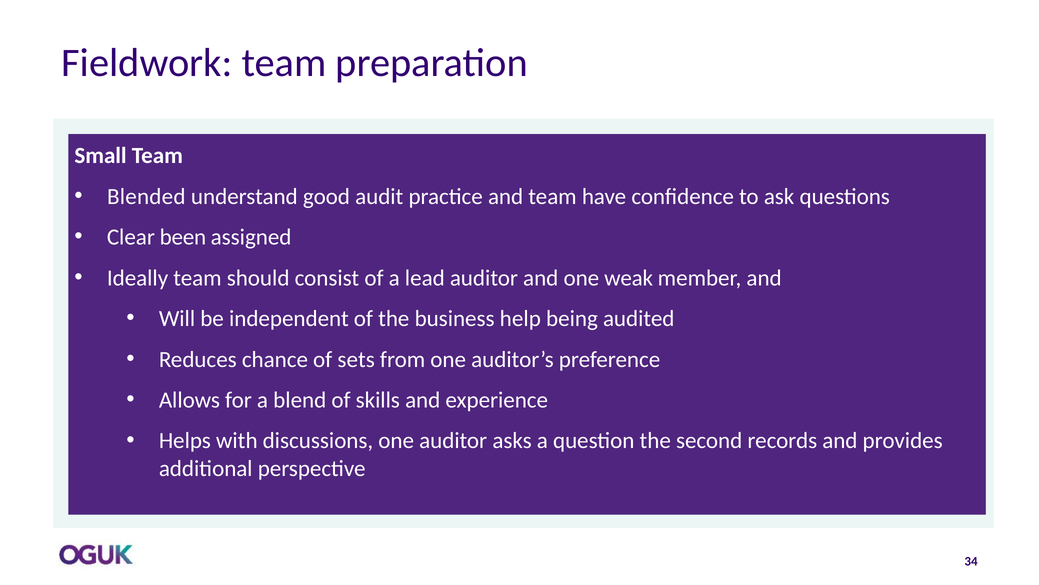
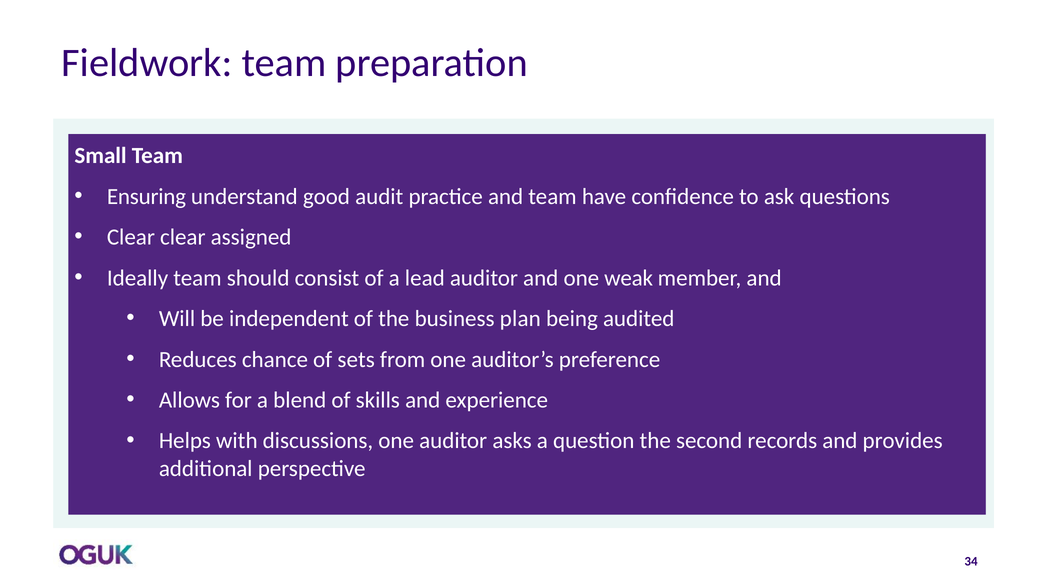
Blended: Blended -> Ensuring
Clear been: been -> clear
help: help -> plan
